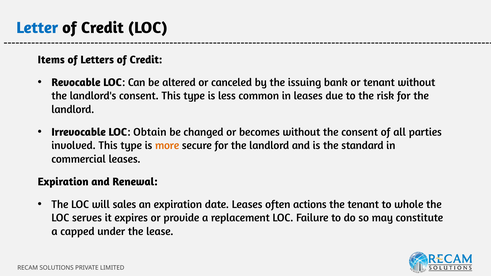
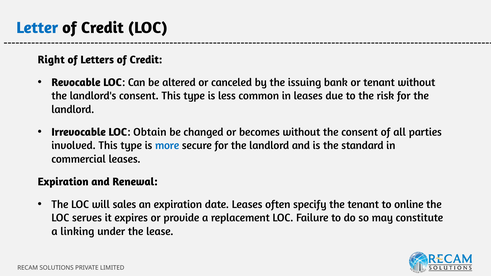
Items: Items -> Right
more colour: orange -> blue
actions: actions -> specify
whole: whole -> online
capped: capped -> linking
